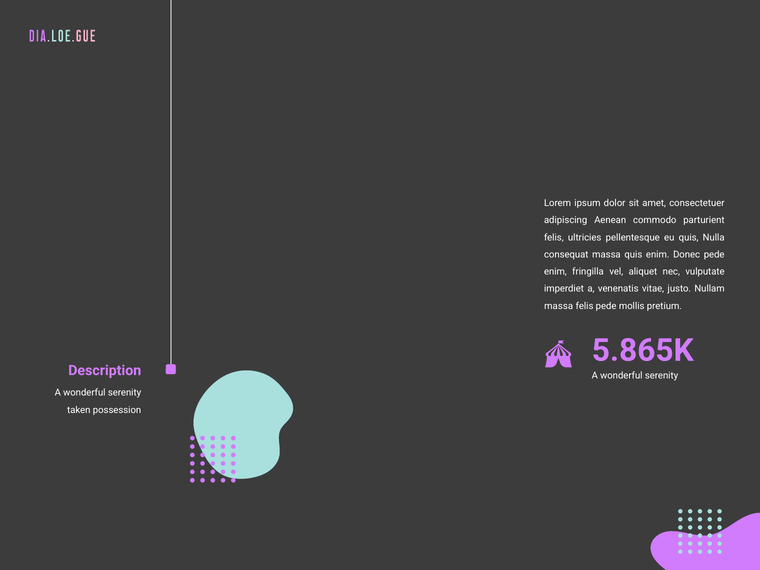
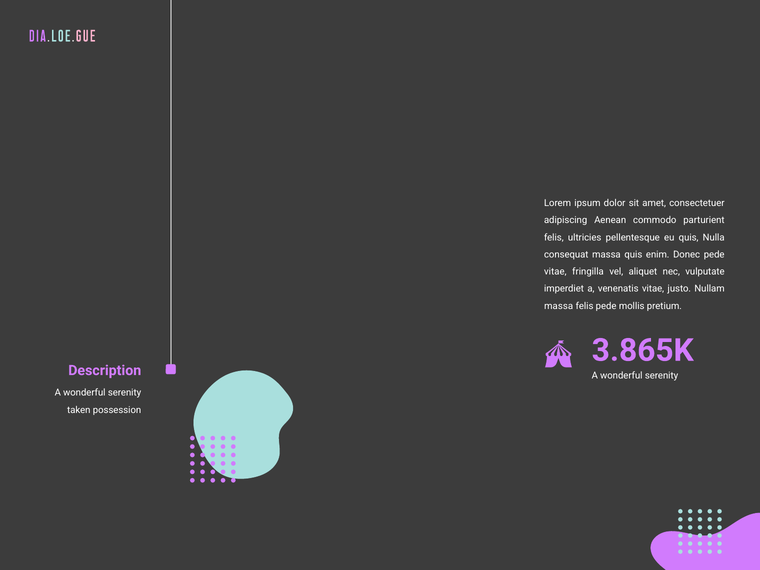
enim at (555, 272): enim -> vitae
5.865K: 5.865K -> 3.865K
